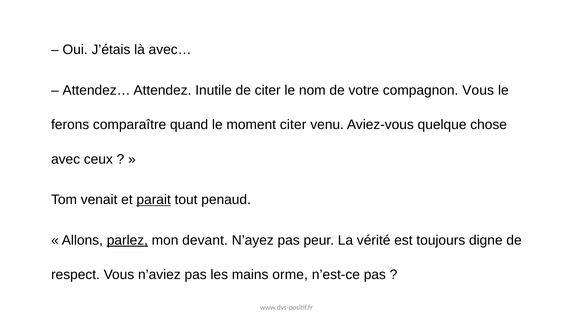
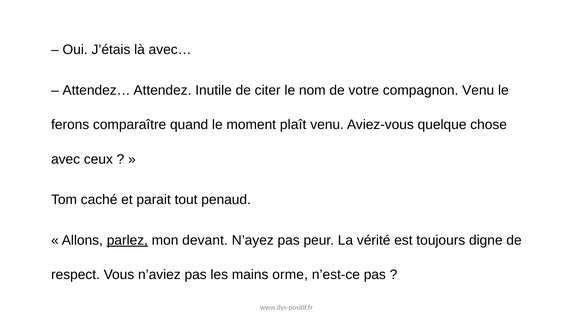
compagnon Vous: Vous -> Venu
moment citer: citer -> plaît
venait: venait -> caché
parait underline: present -> none
